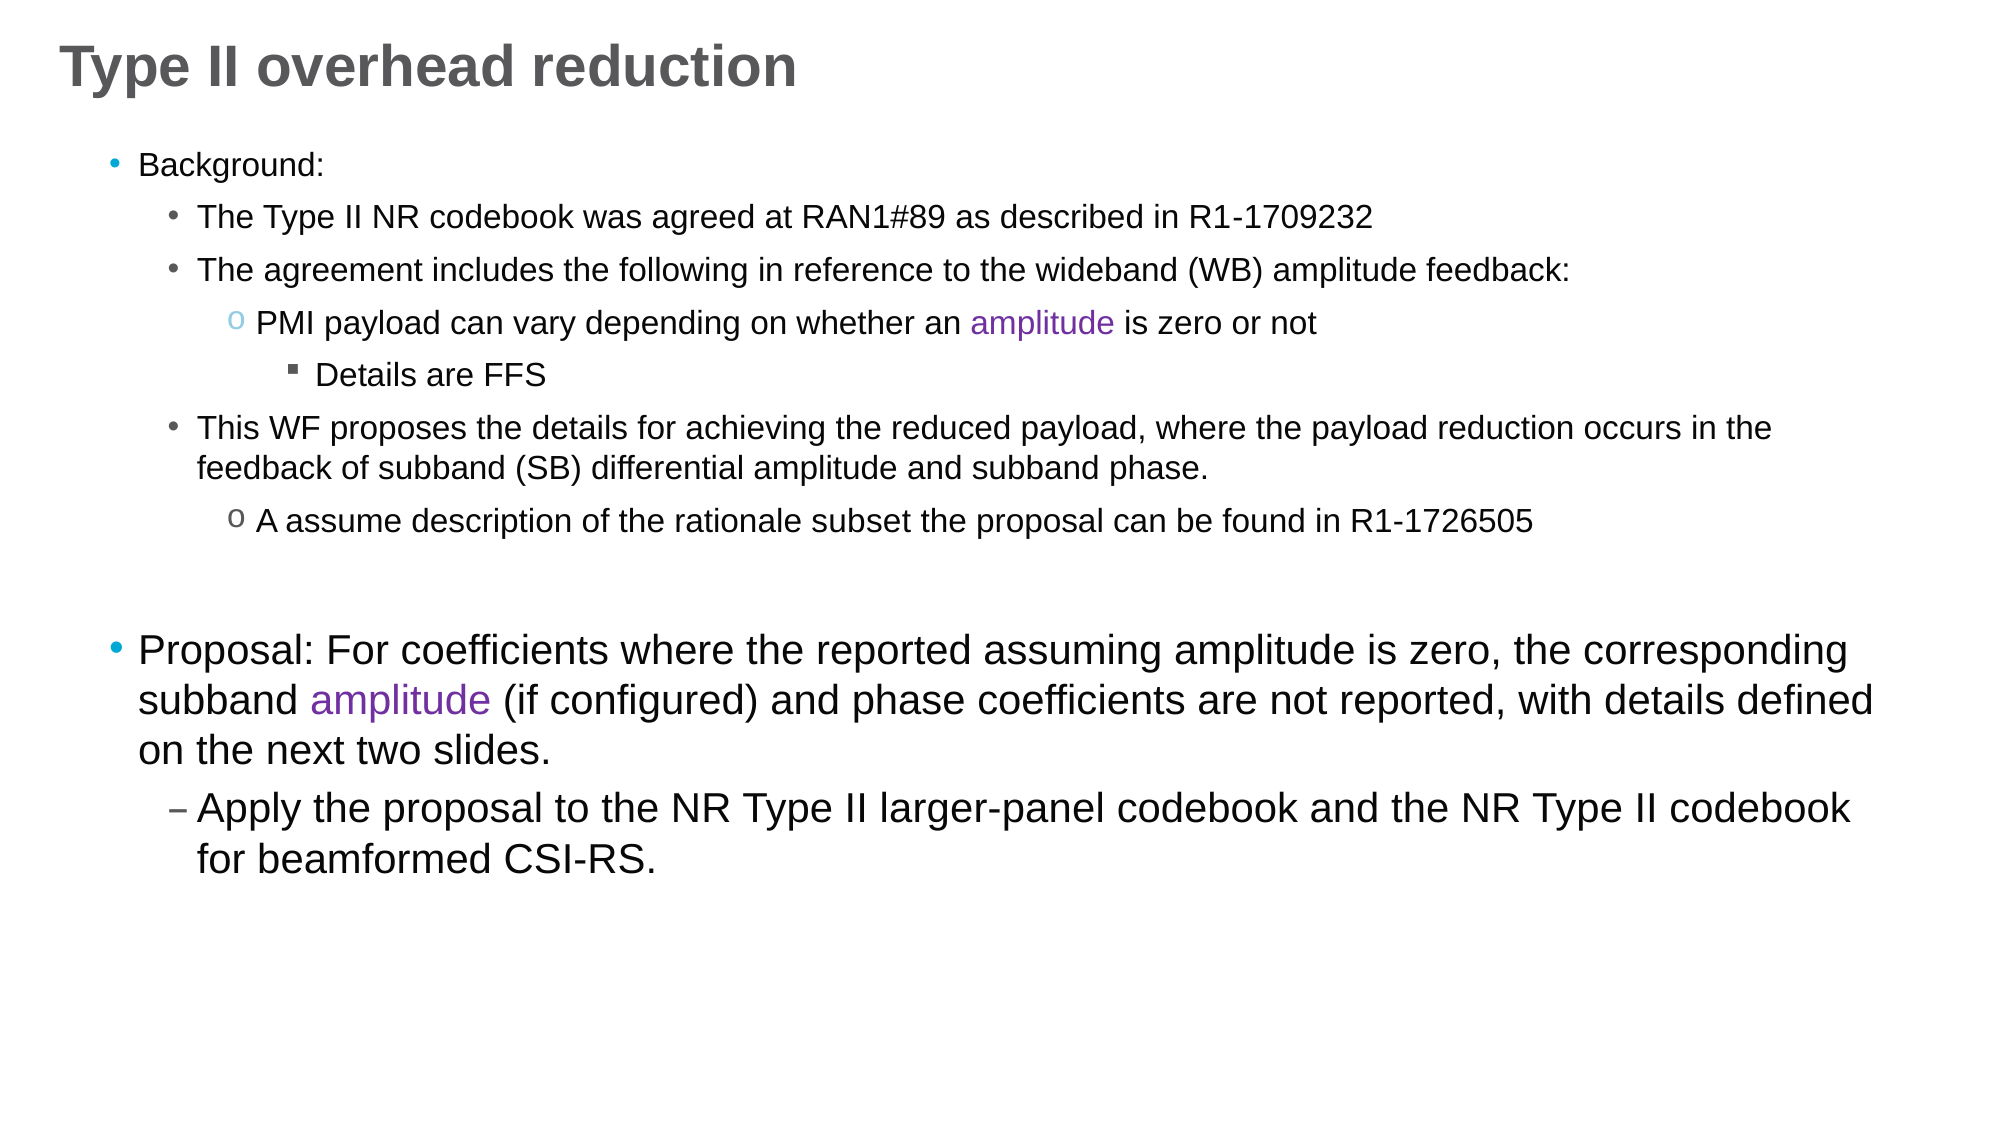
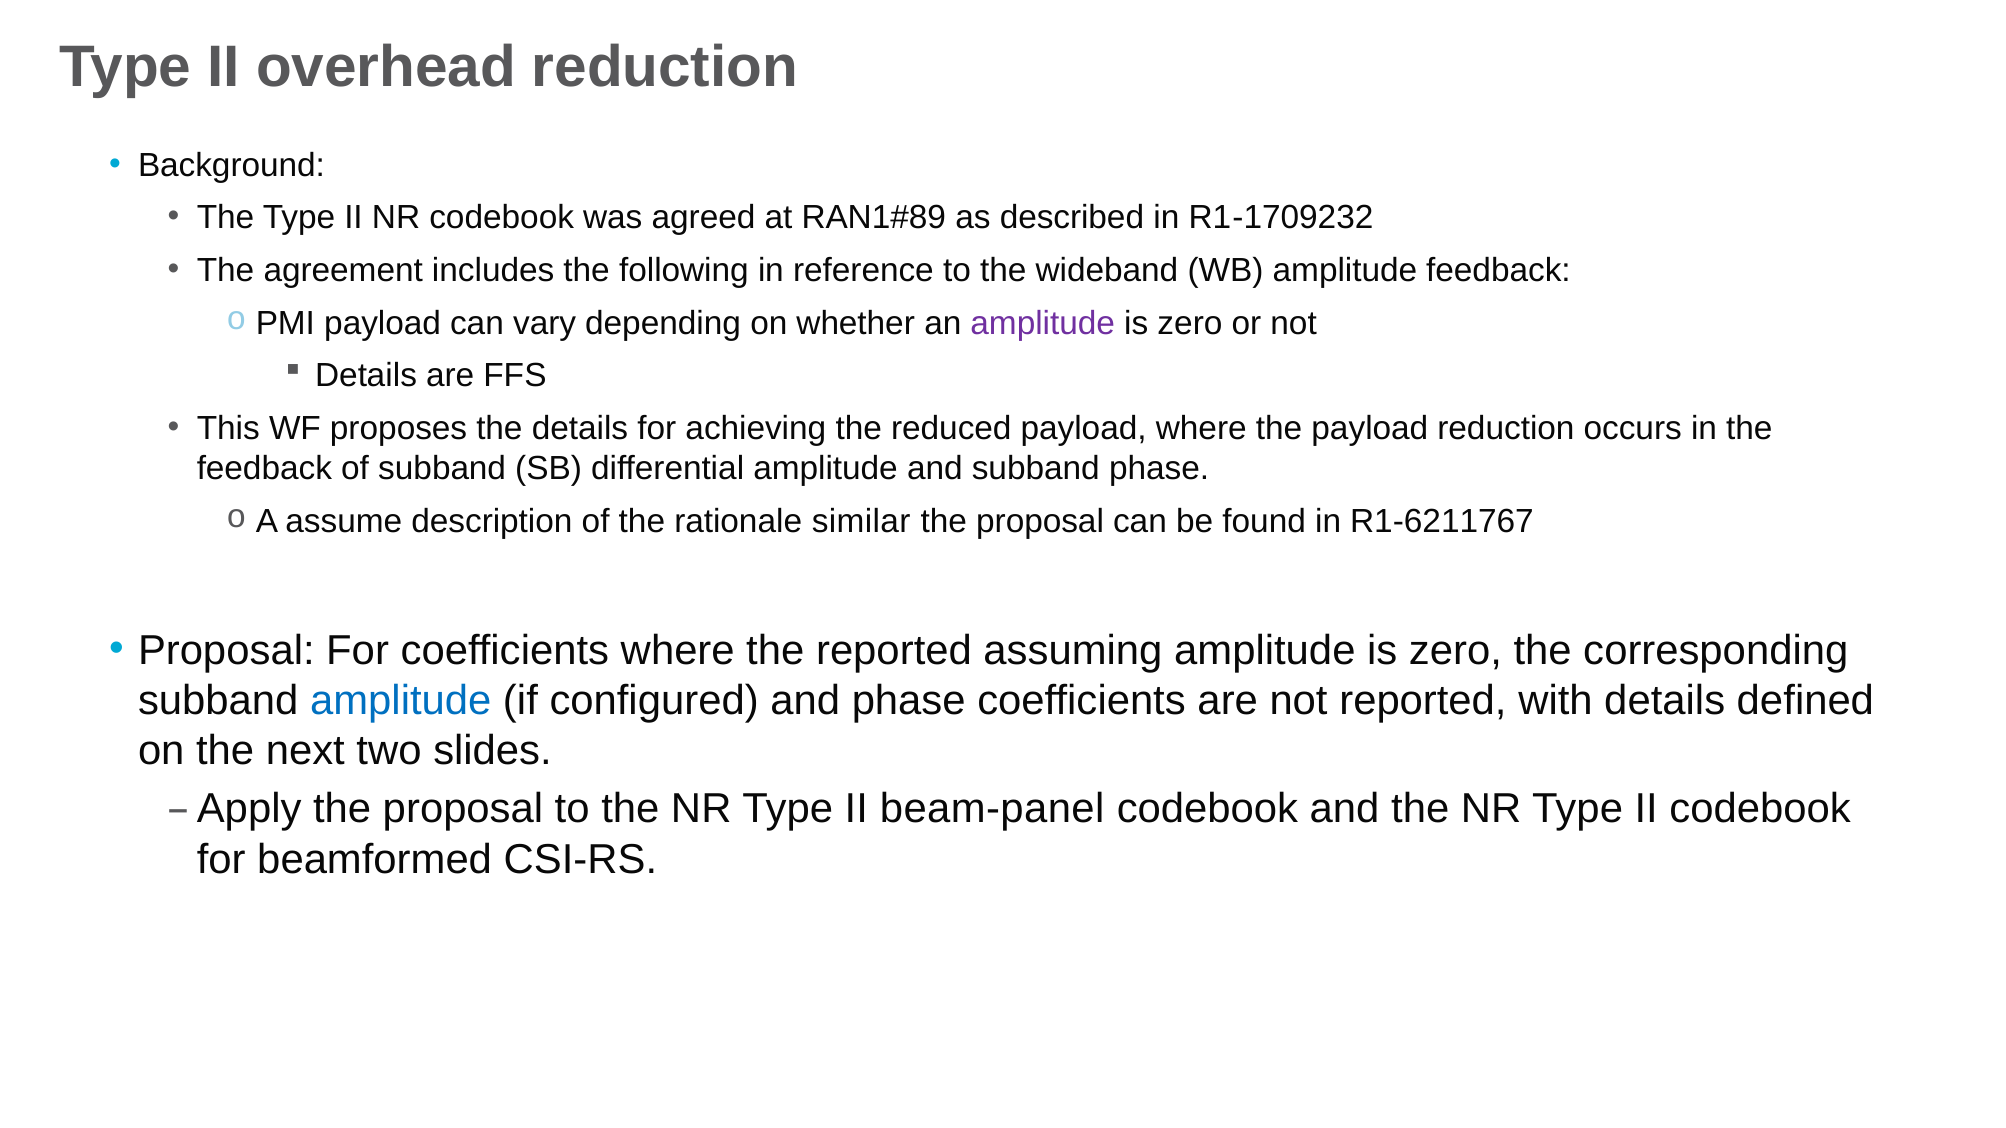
subset: subset -> similar
R1-1726505: R1-1726505 -> R1-6211767
amplitude at (401, 701) colour: purple -> blue
larger-panel: larger-panel -> beam-panel
